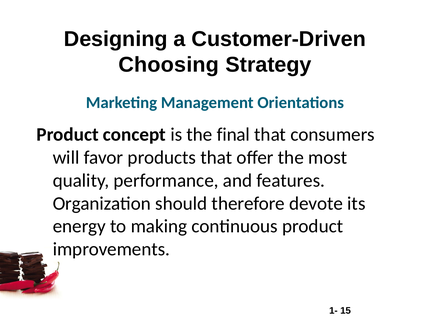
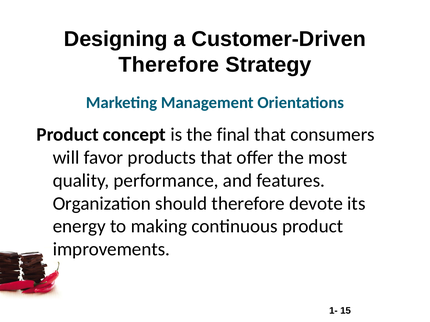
Choosing at (169, 65): Choosing -> Therefore
